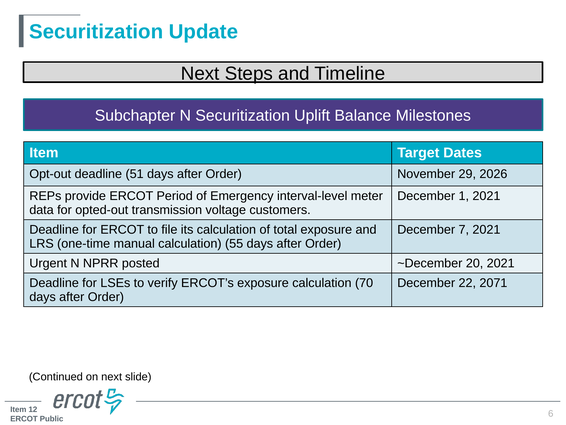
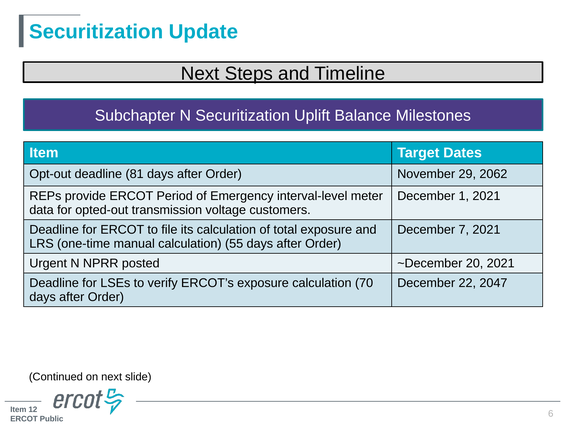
51: 51 -> 81
2026: 2026 -> 2062
2071: 2071 -> 2047
